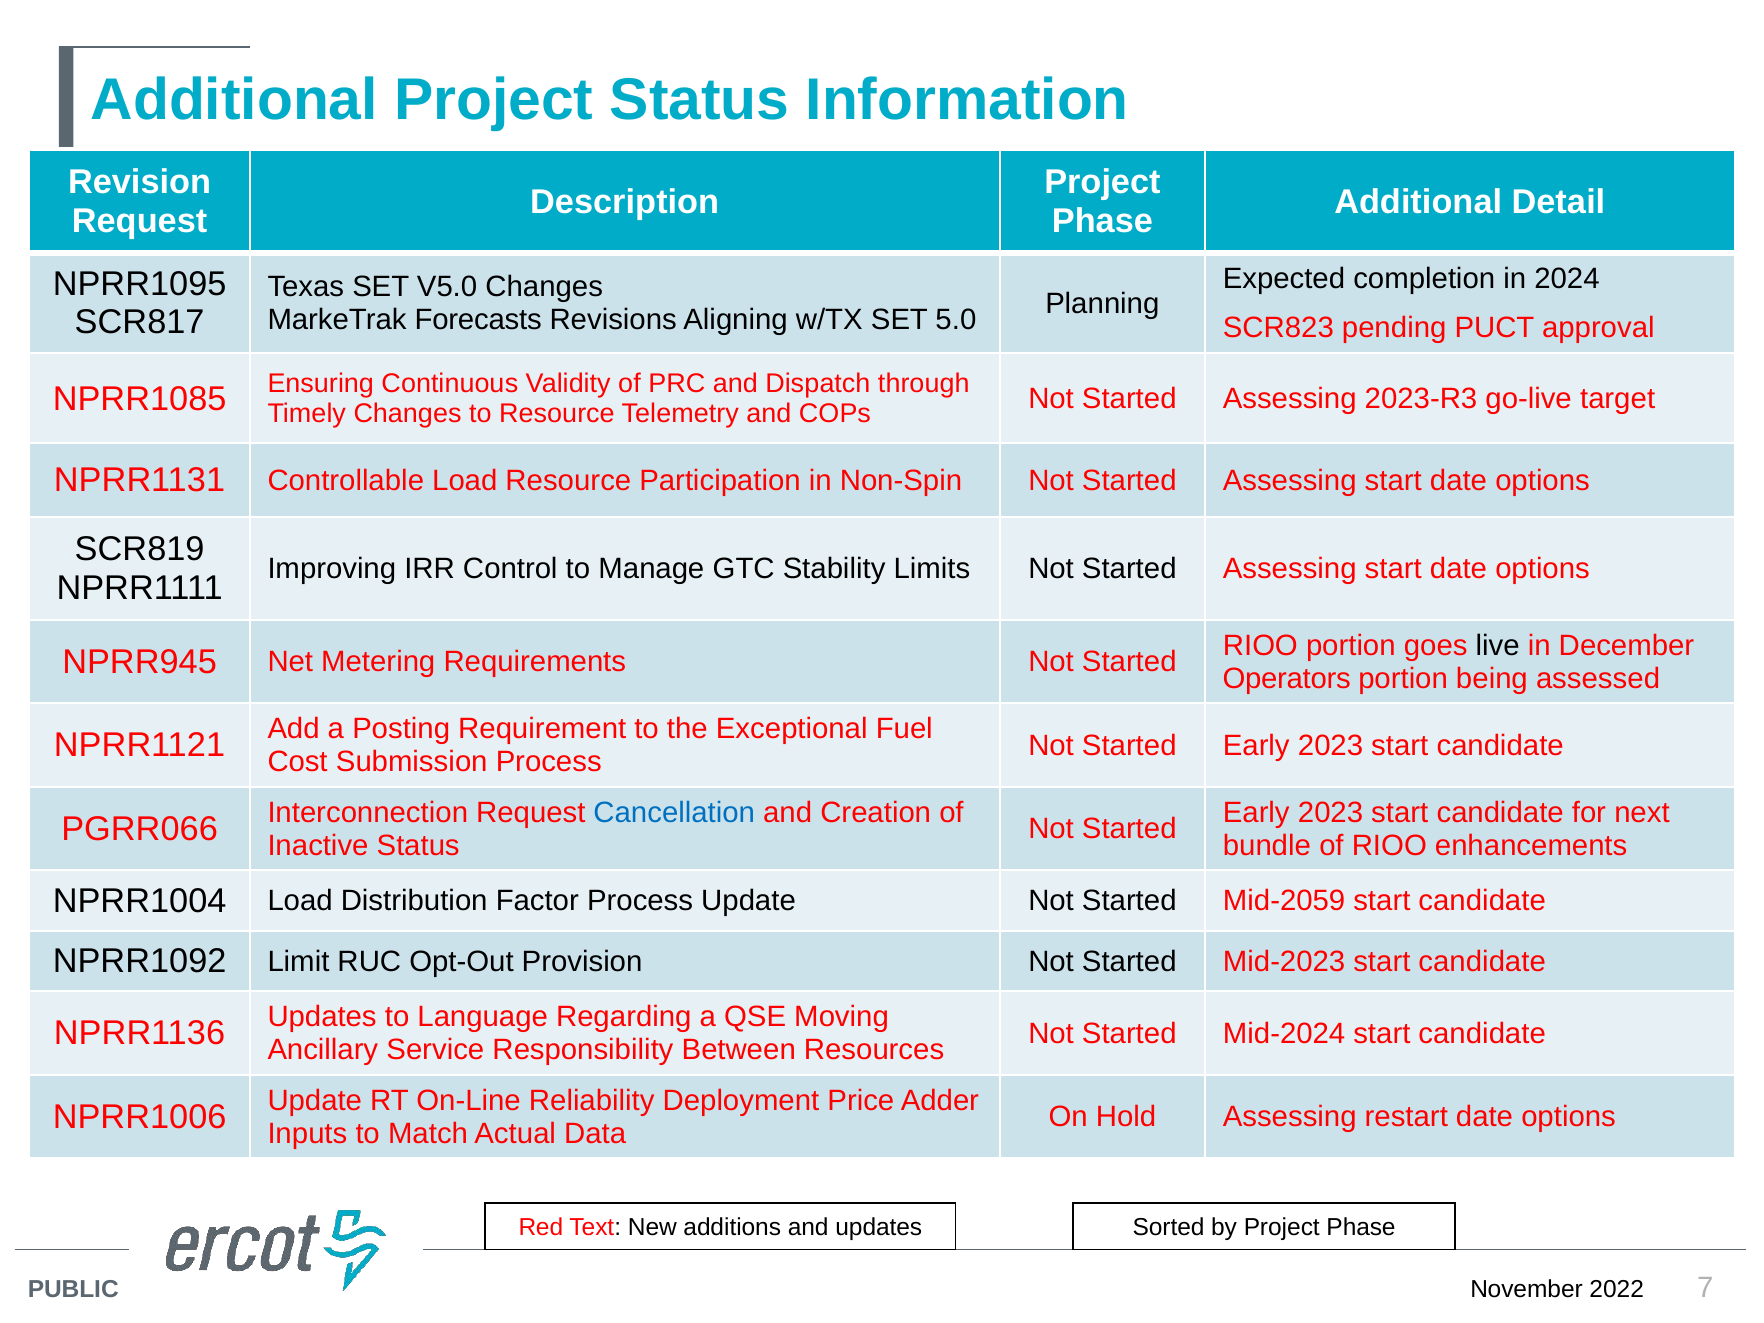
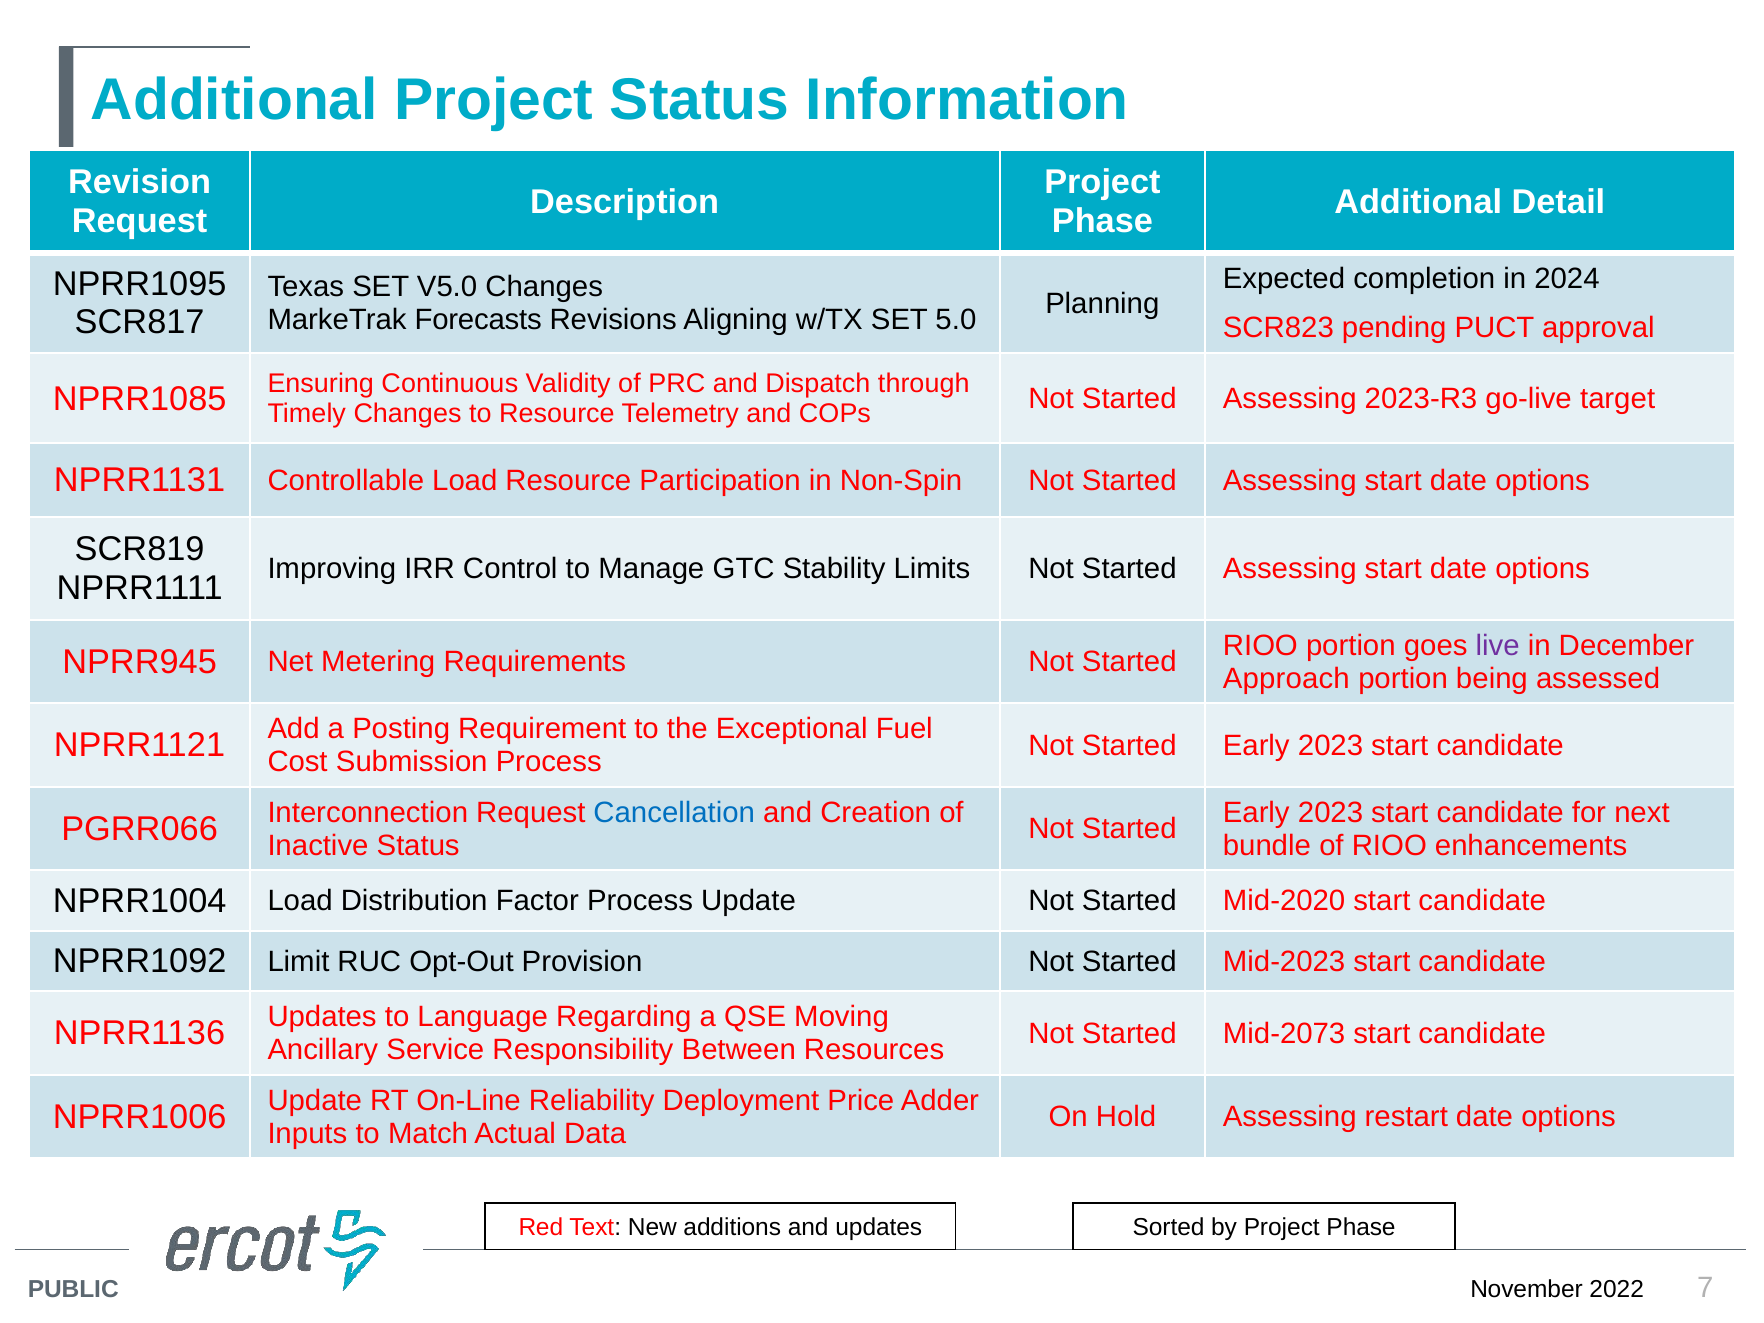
live colour: black -> purple
Operators: Operators -> Approach
Mid-2059: Mid-2059 -> Mid-2020
Mid-2024: Mid-2024 -> Mid-2073
